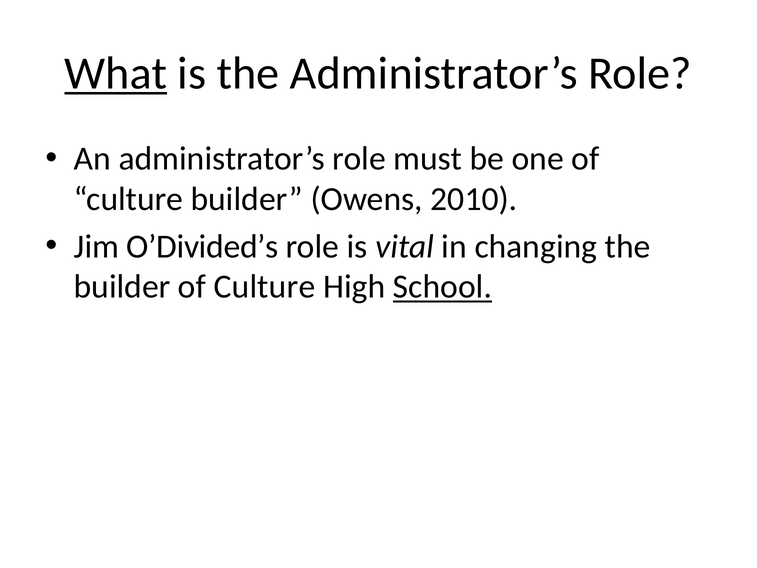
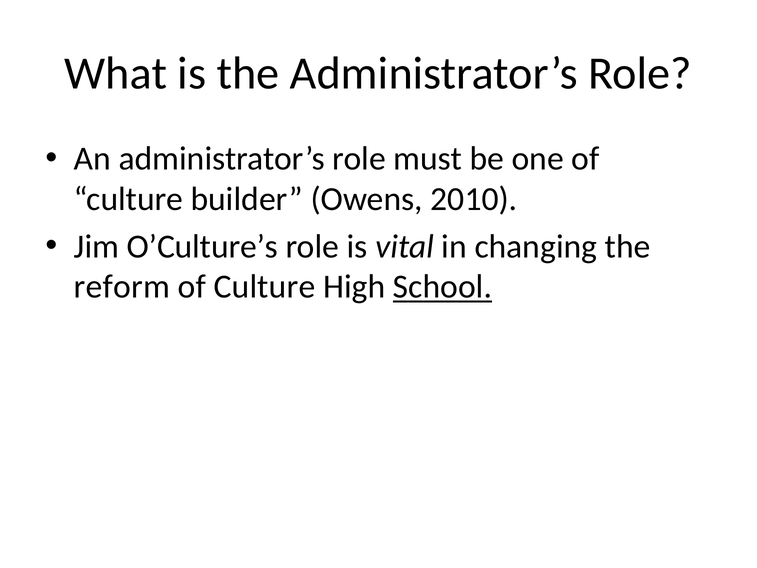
What underline: present -> none
O’Divided’s: O’Divided’s -> O’Culture’s
builder at (122, 287): builder -> reform
